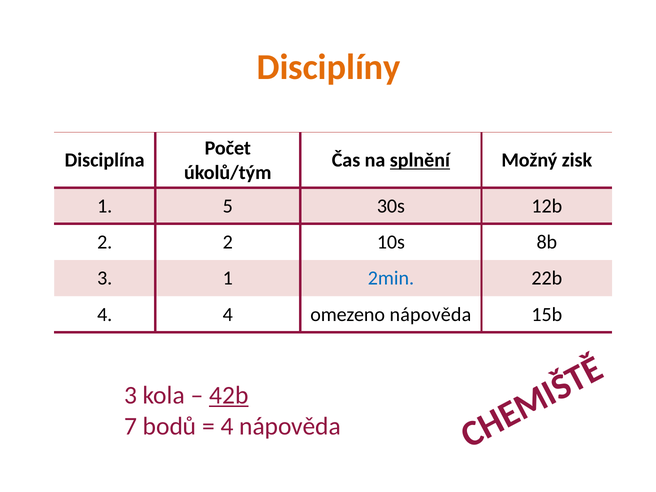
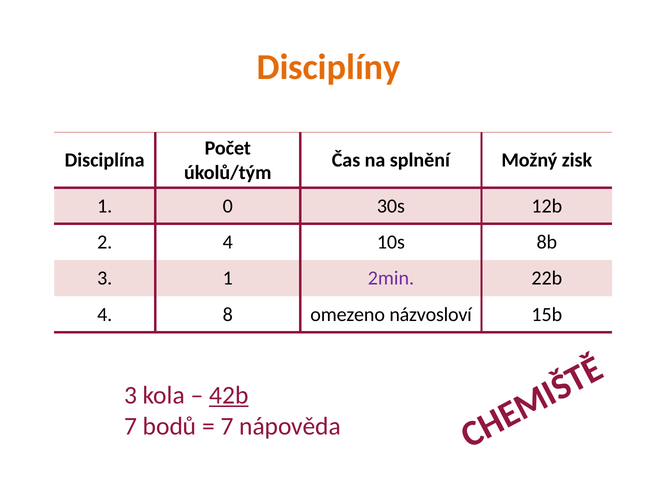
splnění underline: present -> none
5: 5 -> 0
2 2: 2 -> 4
2min colour: blue -> purple
4 4: 4 -> 8
omezeno nápověda: nápověda -> názvosloví
4 at (227, 426): 4 -> 7
